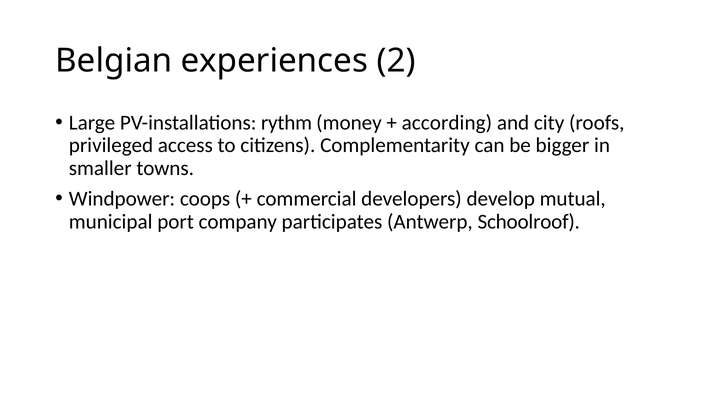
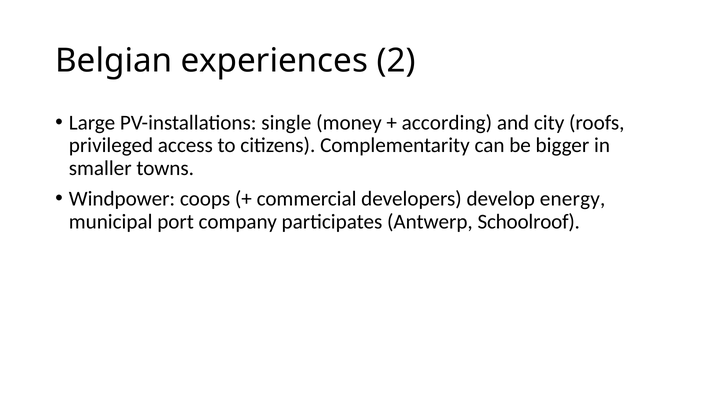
rythm: rythm -> single
mutual: mutual -> energy
